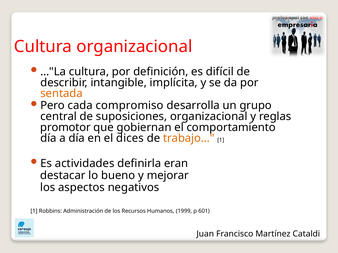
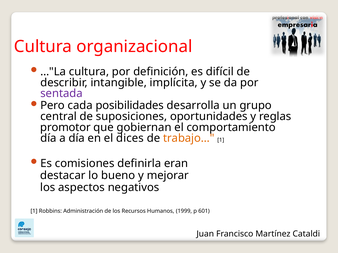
sentada colour: orange -> purple
compromiso: compromiso -> posibilidades
suposiciones organizacional: organizacional -> oportunidades
actividades: actividades -> comisiones
